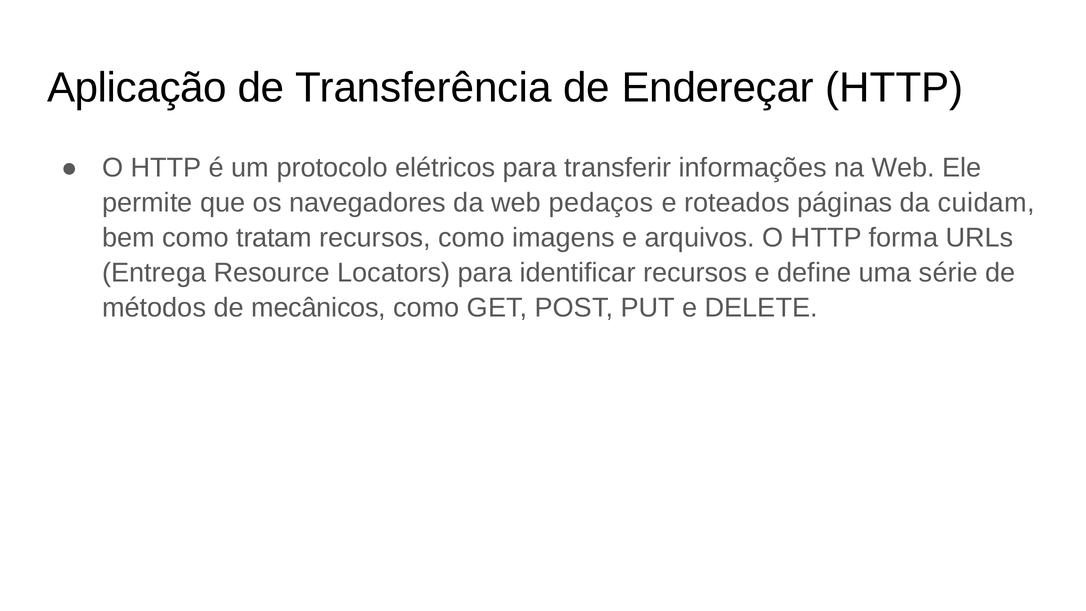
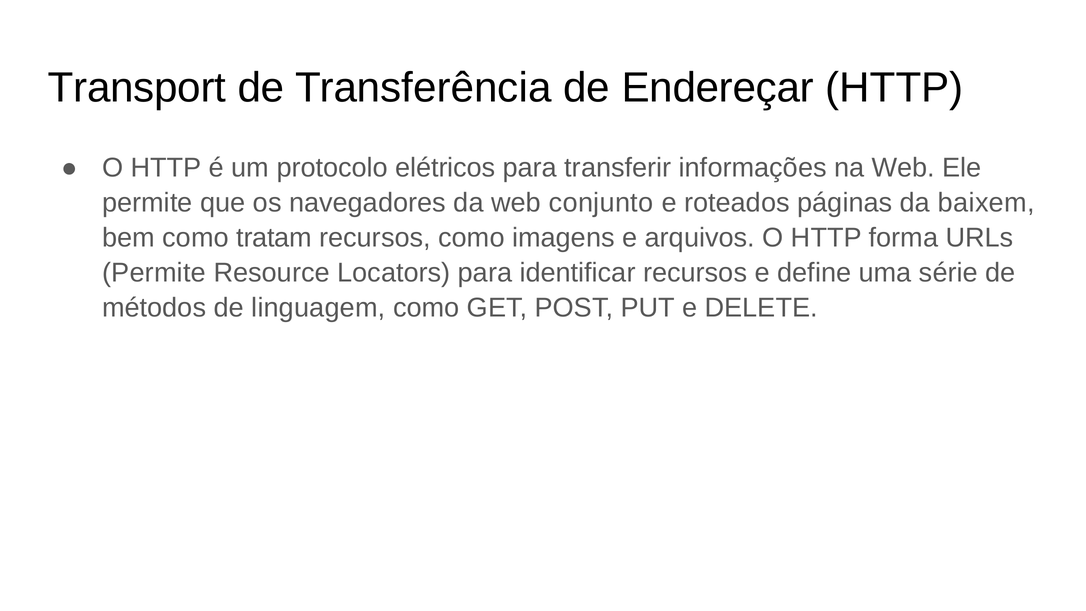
Aplicação: Aplicação -> Transport
pedaços: pedaços -> conjunto
cuidam: cuidam -> baixem
Entrega at (154, 273): Entrega -> Permite
mecânicos: mecânicos -> linguagem
